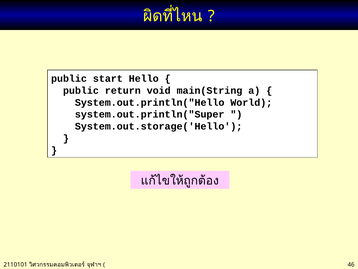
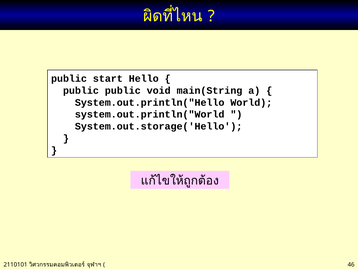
public return: return -> public
system.out.println("Super: system.out.println("Super -> system.out.println("World
